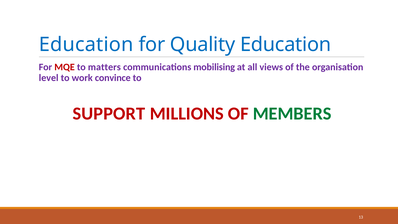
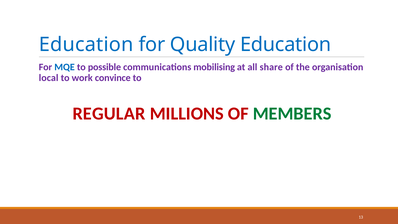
MQE colour: red -> blue
matters: matters -> possible
views: views -> share
level: level -> local
SUPPORT: SUPPORT -> REGULAR
